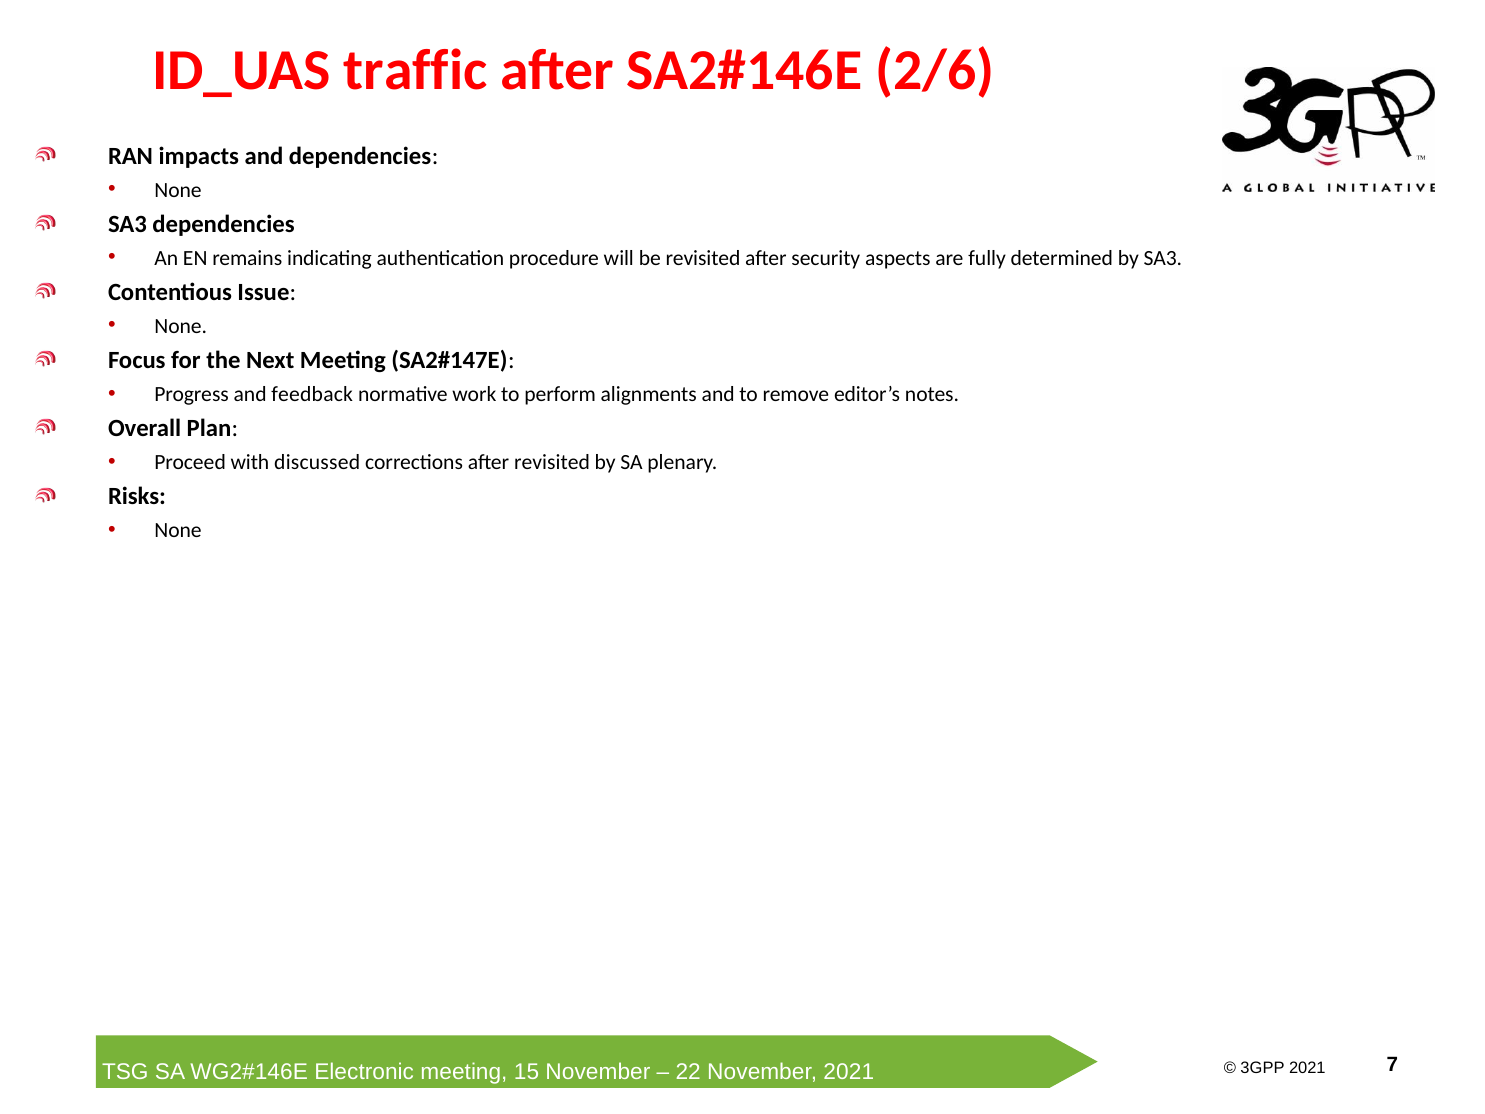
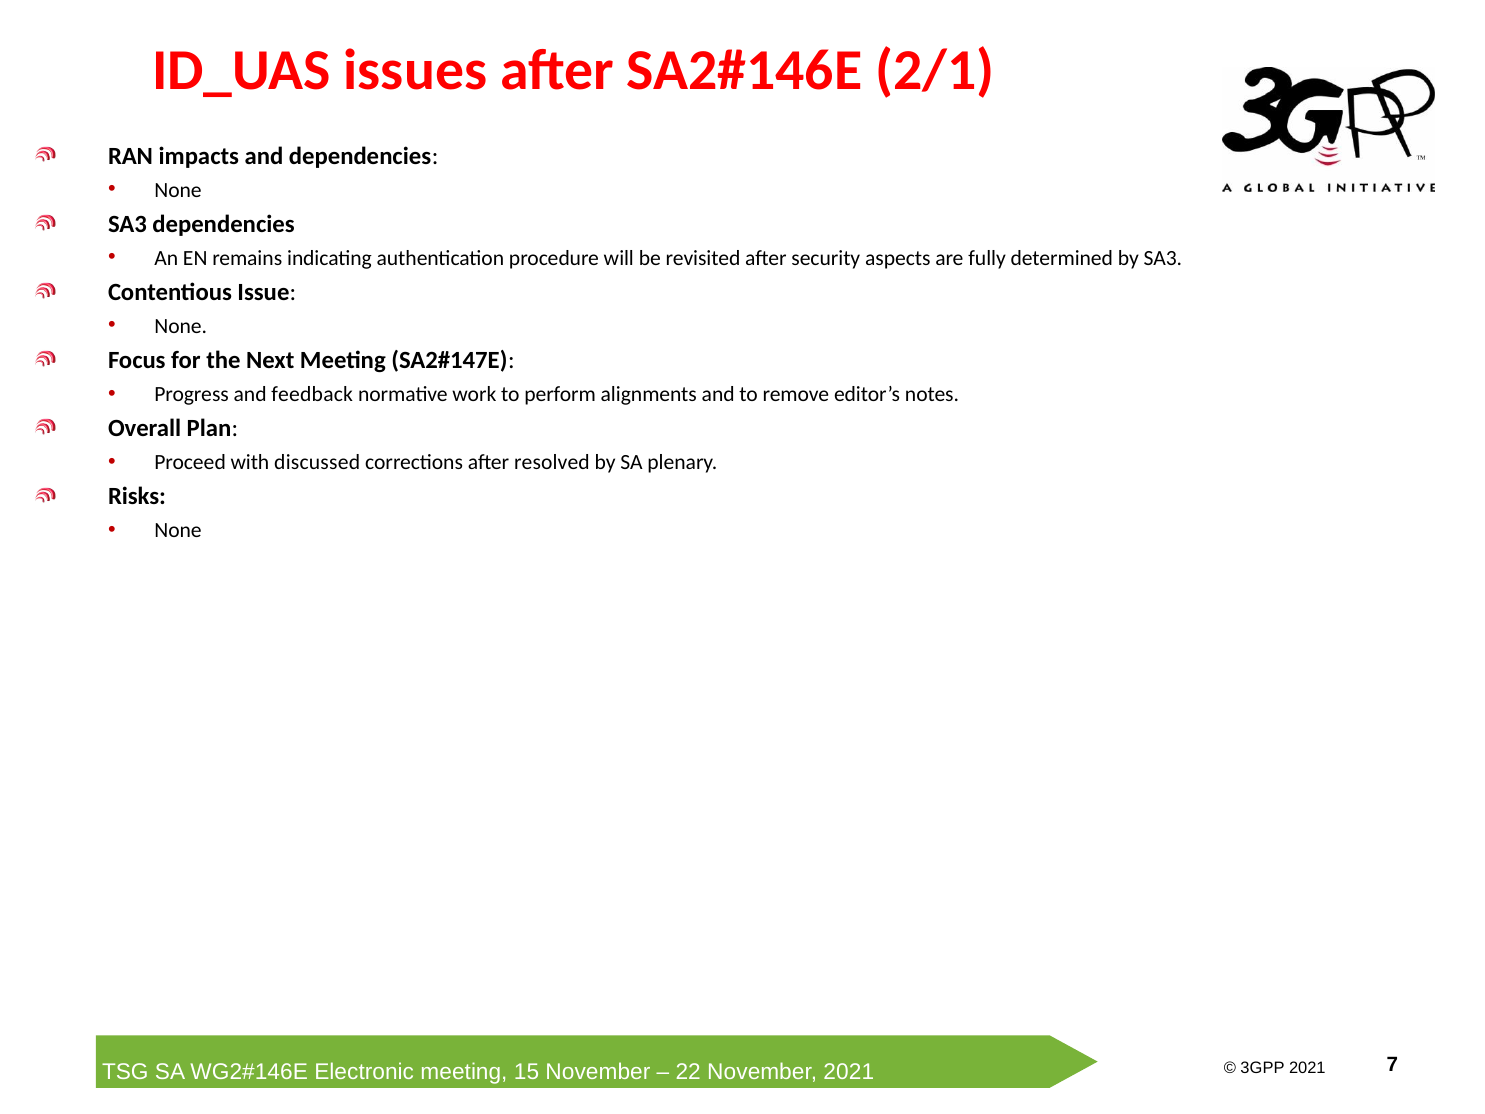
traffic: traffic -> issues
2/6: 2/6 -> 2/1
after revisited: revisited -> resolved
